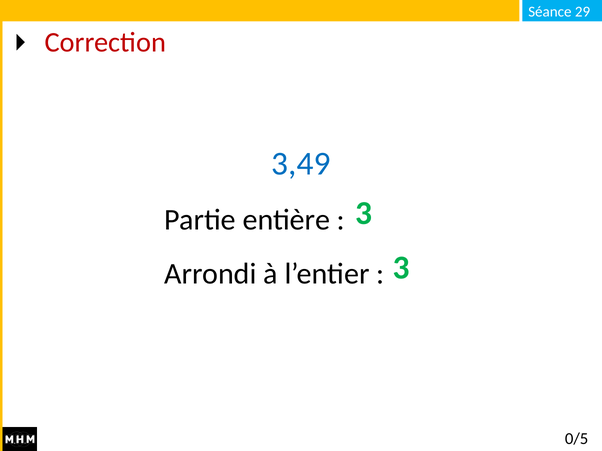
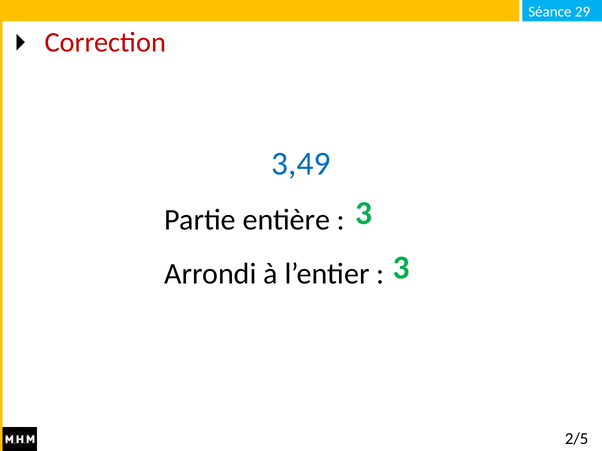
0/5: 0/5 -> 2/5
